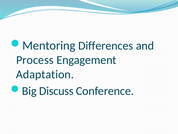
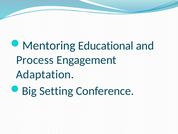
Differences: Differences -> Educational
Discuss: Discuss -> Setting
